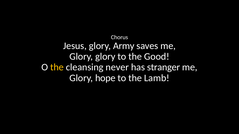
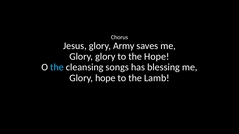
the Good: Good -> Hope
the at (57, 67) colour: yellow -> light blue
never: never -> songs
stranger: stranger -> blessing
